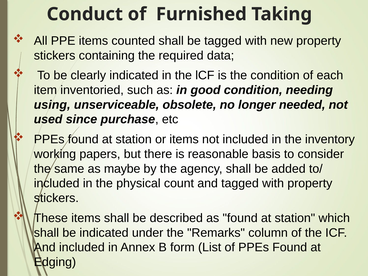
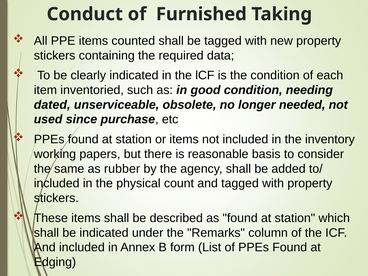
using: using -> dated
maybe: maybe -> rubber
